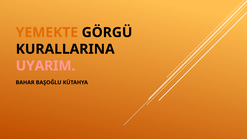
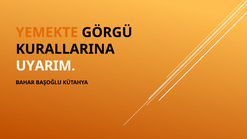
UYARIM colour: pink -> white
